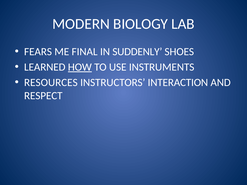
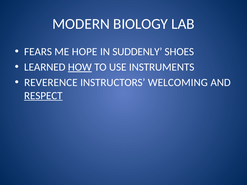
FINAL: FINAL -> HOPE
RESOURCES: RESOURCES -> REVERENCE
INTERACTION: INTERACTION -> WELCOMING
RESPECT underline: none -> present
